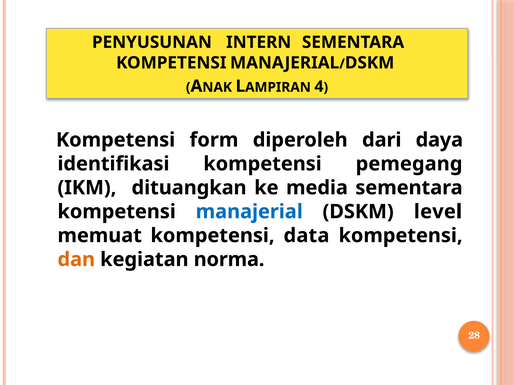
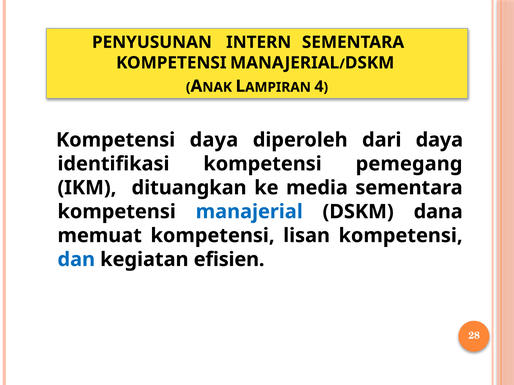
Kompetensi form: form -> daya
level: level -> dana
data: data -> lisan
dan colour: orange -> blue
norma: norma -> efisien
